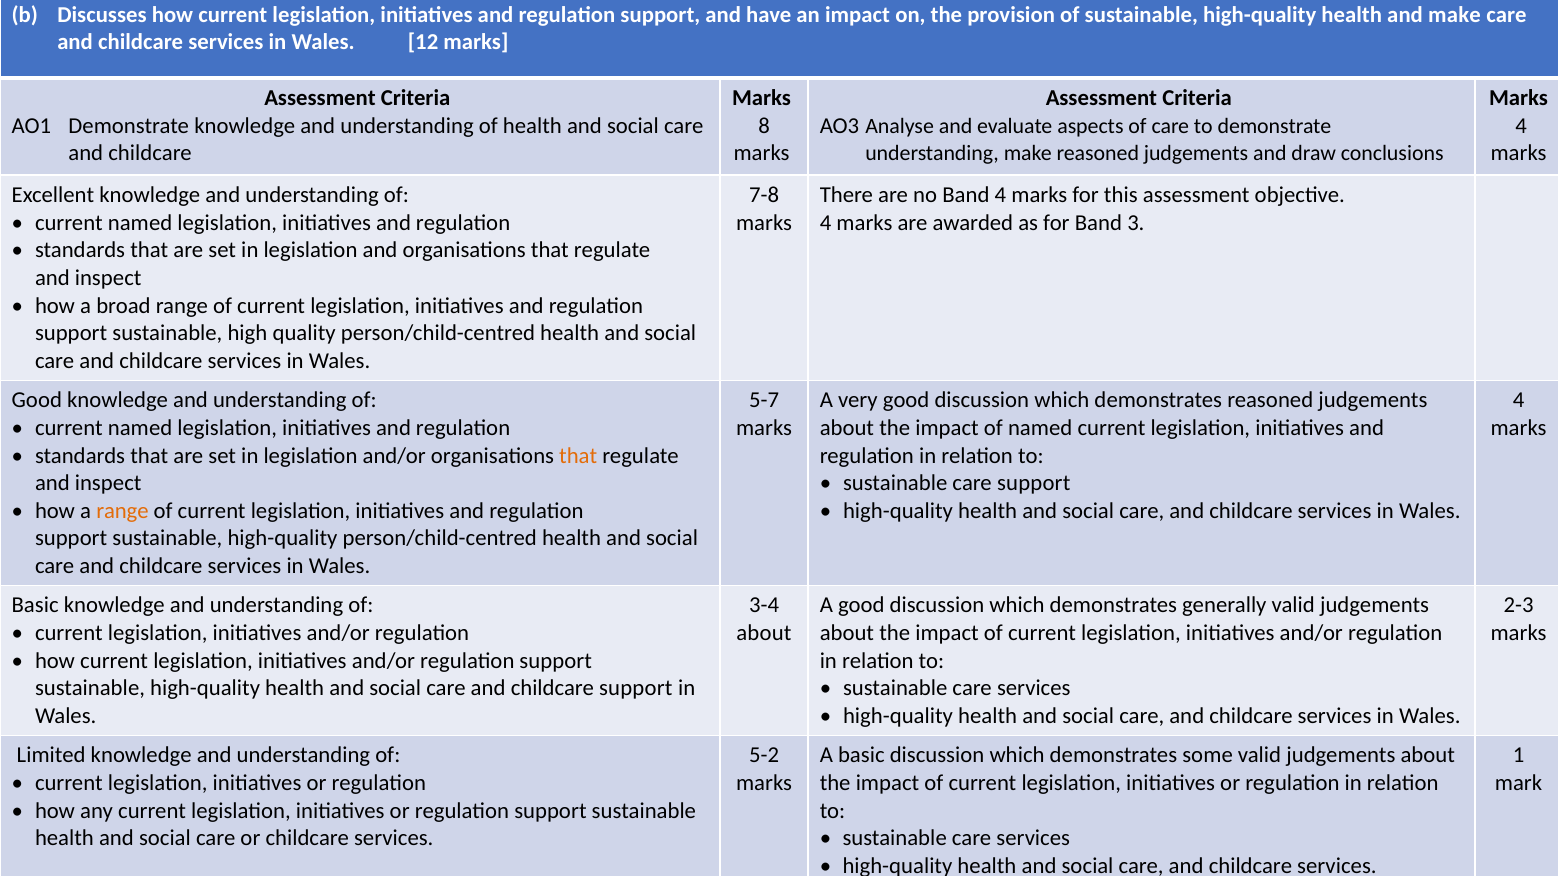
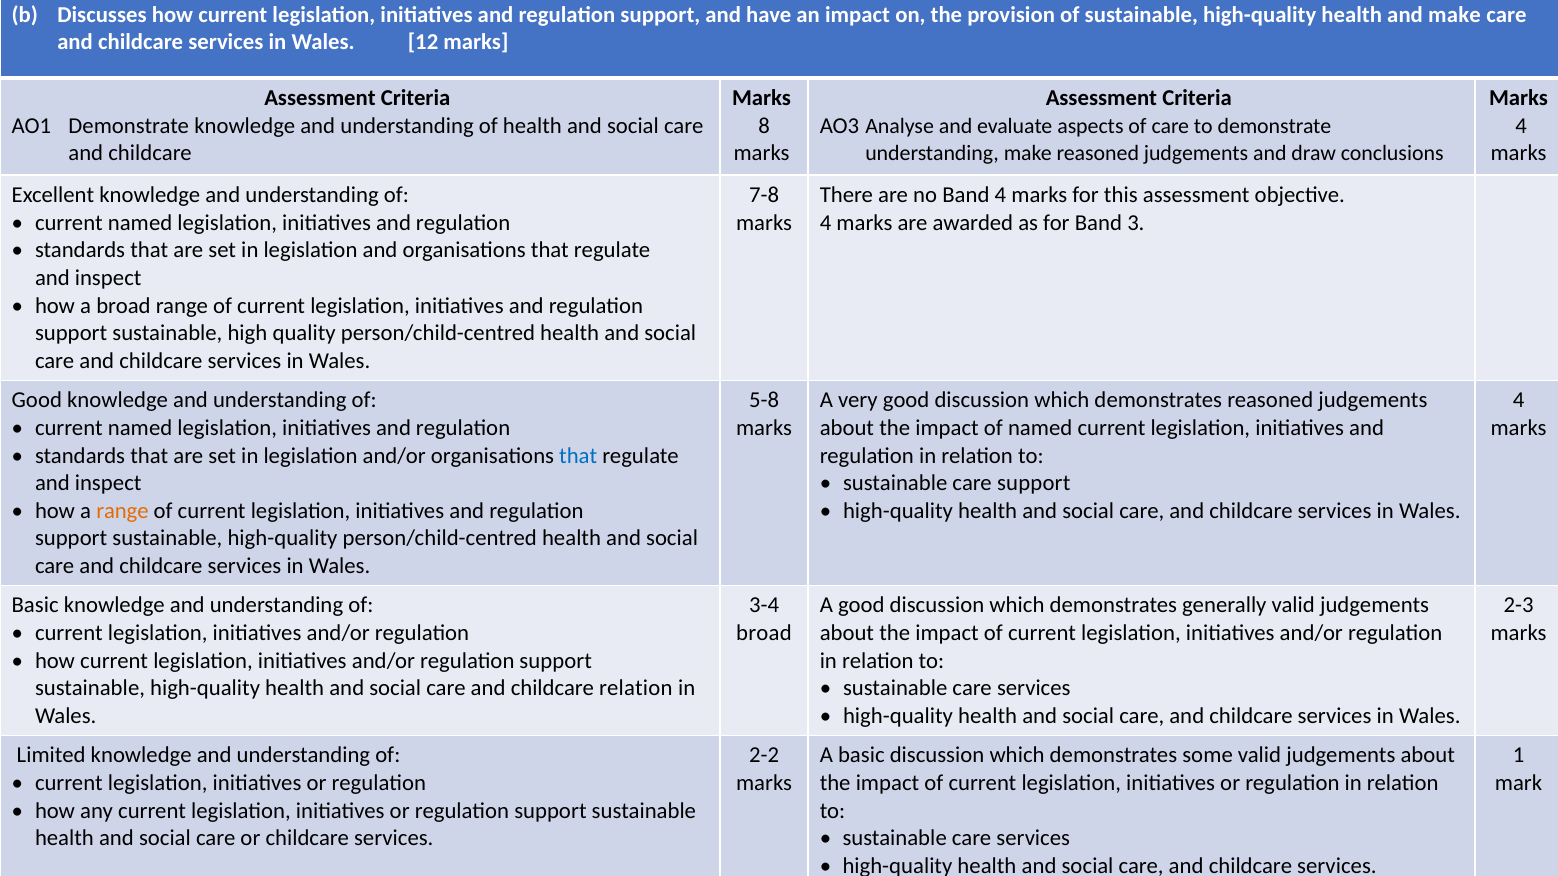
5-7: 5-7 -> 5-8
that at (578, 456) colour: orange -> blue
about at (764, 633): about -> broad
childcare support: support -> relation
5-2: 5-2 -> 2-2
